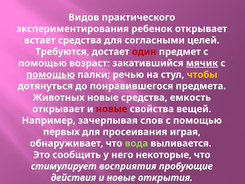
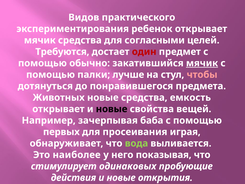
встает at (40, 40): встает -> мячик
возраст: возраст -> обычно
помощью at (51, 75) underline: present -> none
речью: речью -> лучше
чтобы colour: yellow -> pink
новые at (112, 109) colour: red -> black
слов: слов -> баба
сообщить: сообщить -> наиболее
некоторые: некоторые -> показывая
восприятия: восприятия -> одинаковых
